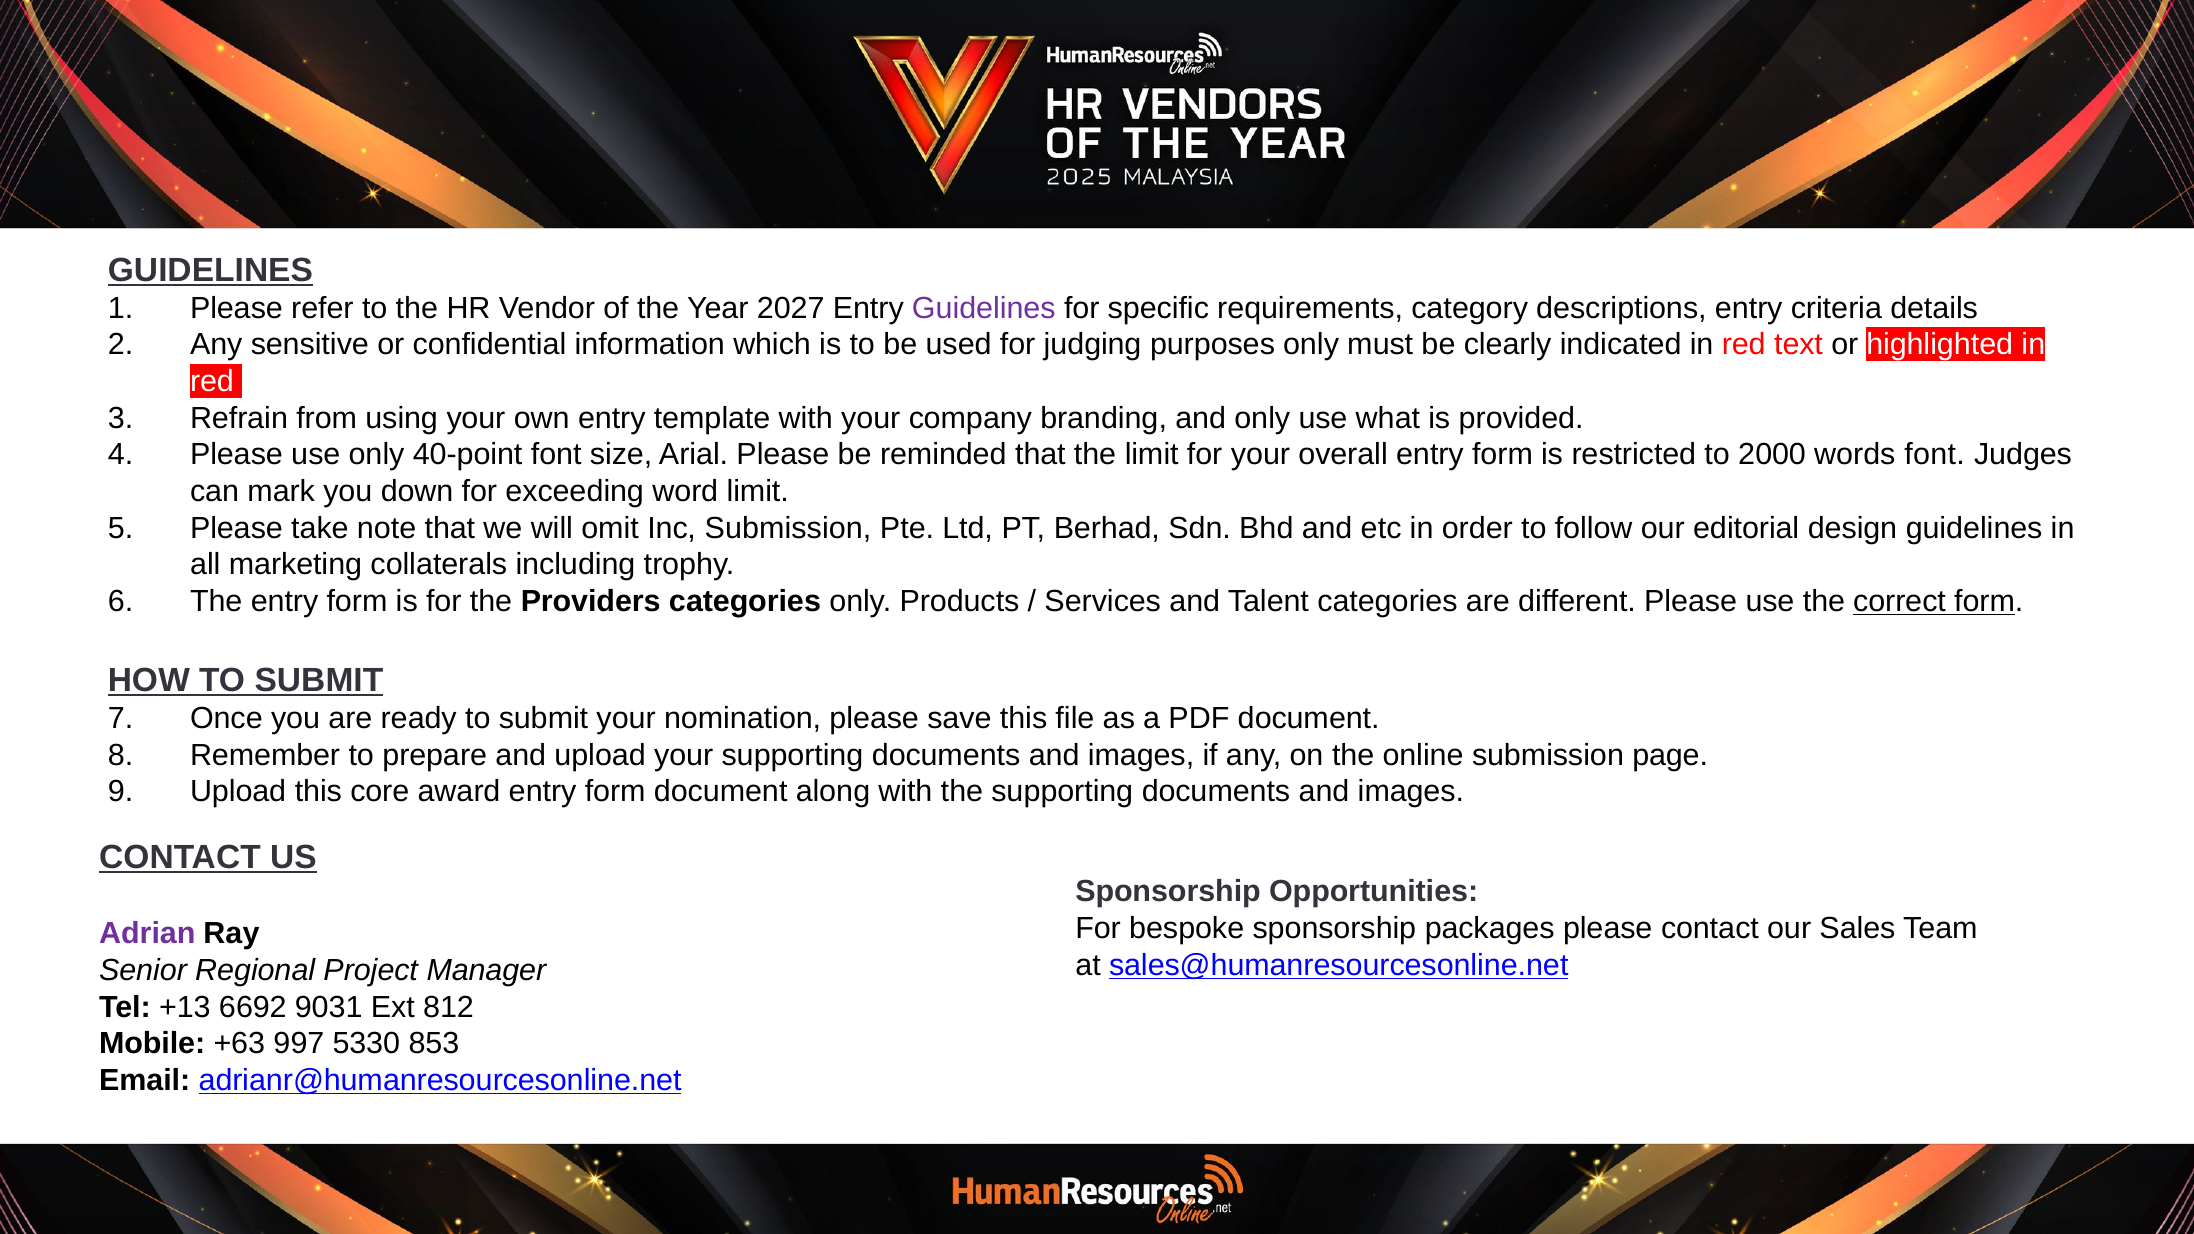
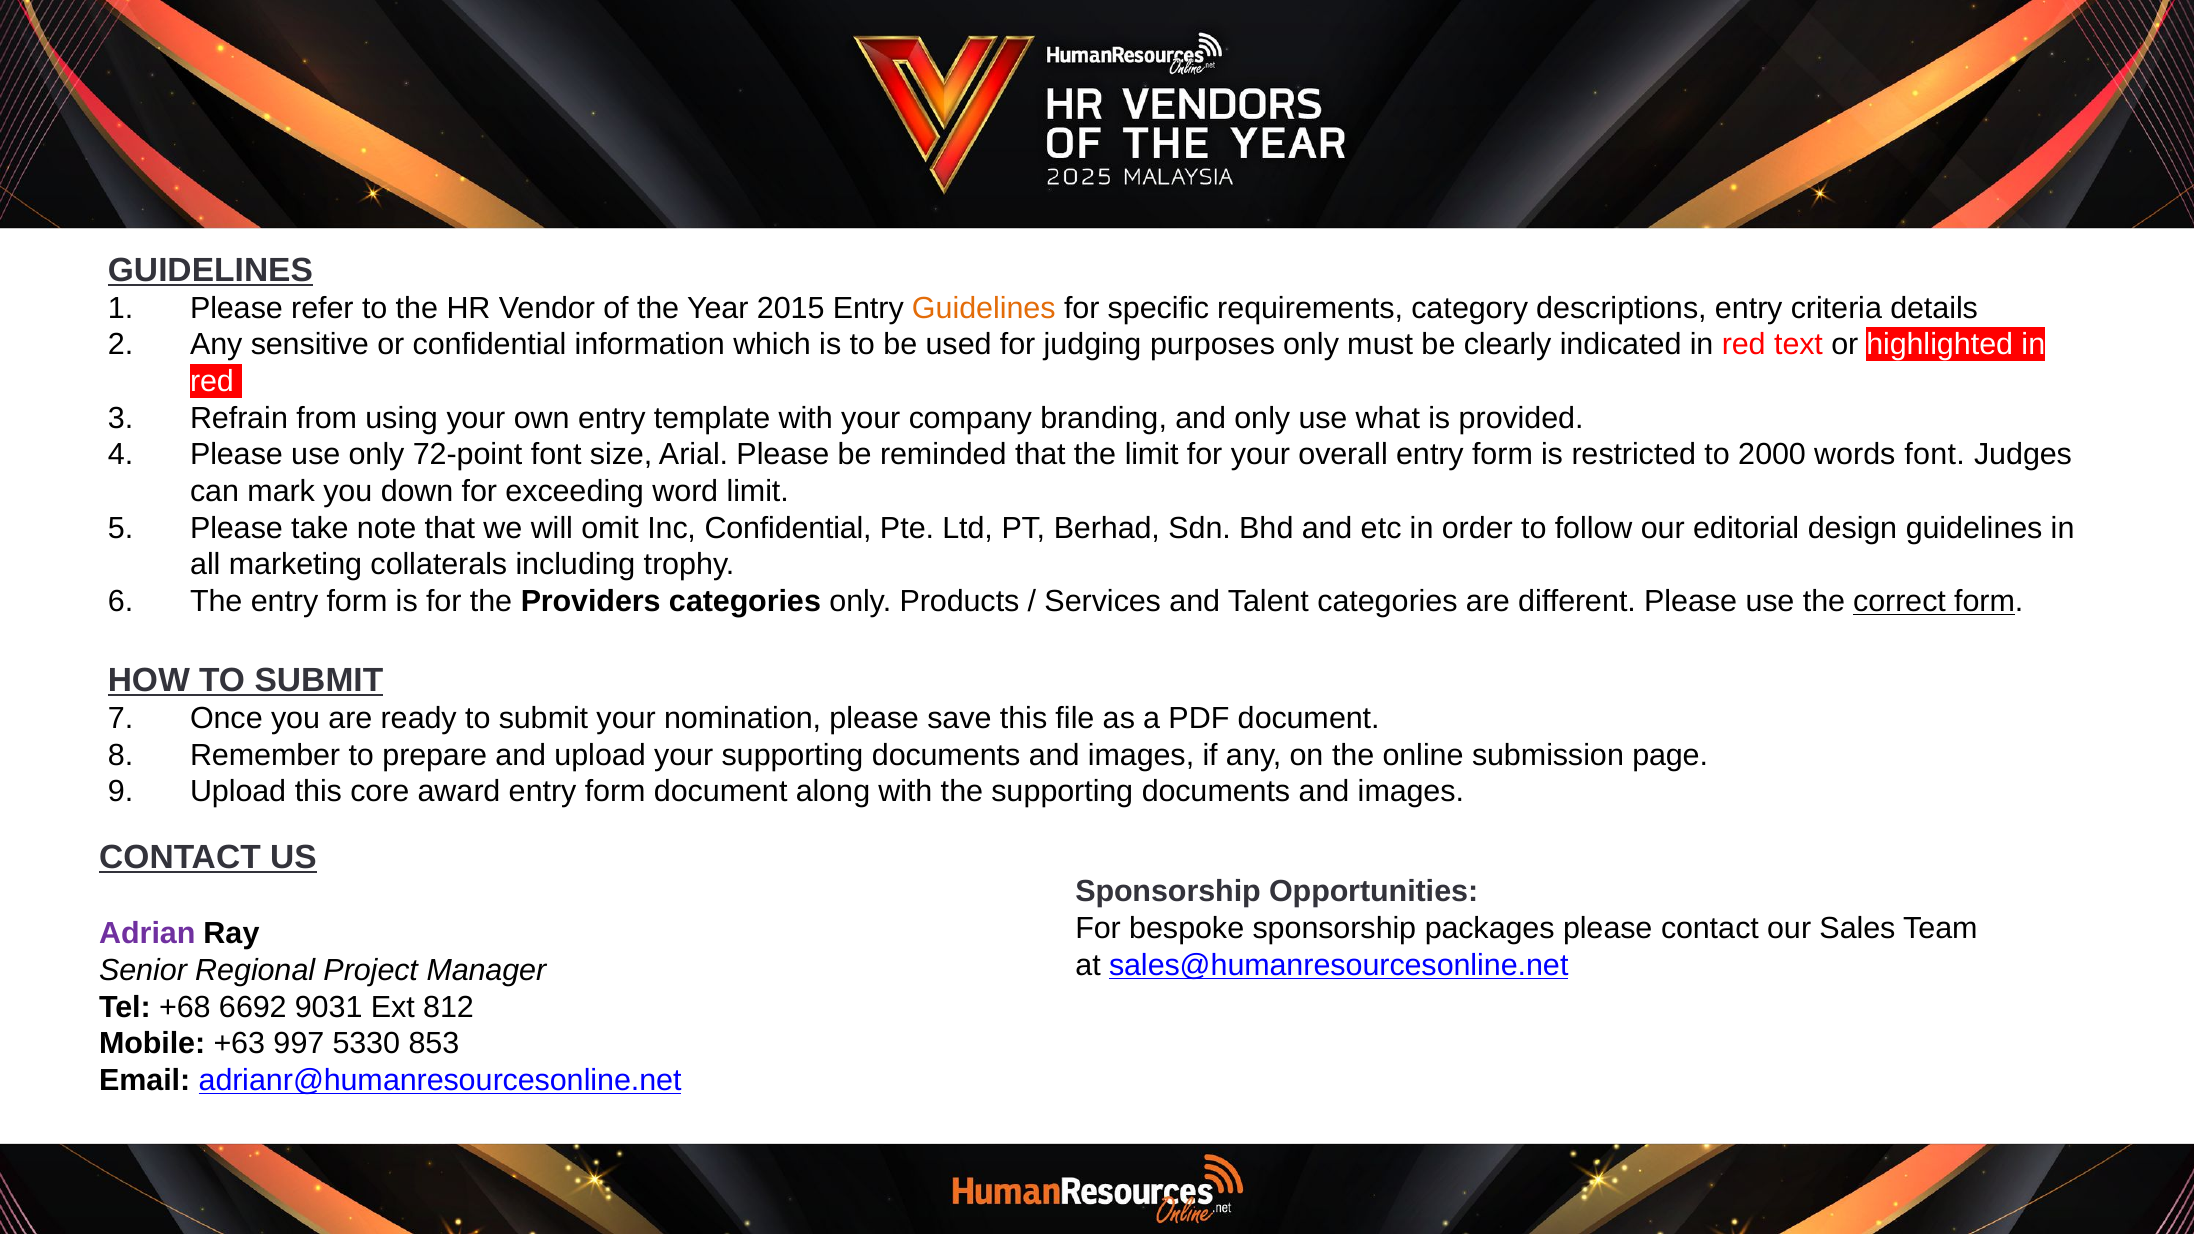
2027: 2027 -> 2015
Guidelines at (984, 308) colour: purple -> orange
40-point: 40-point -> 72-point
Inc Submission: Submission -> Confidential
+13: +13 -> +68
